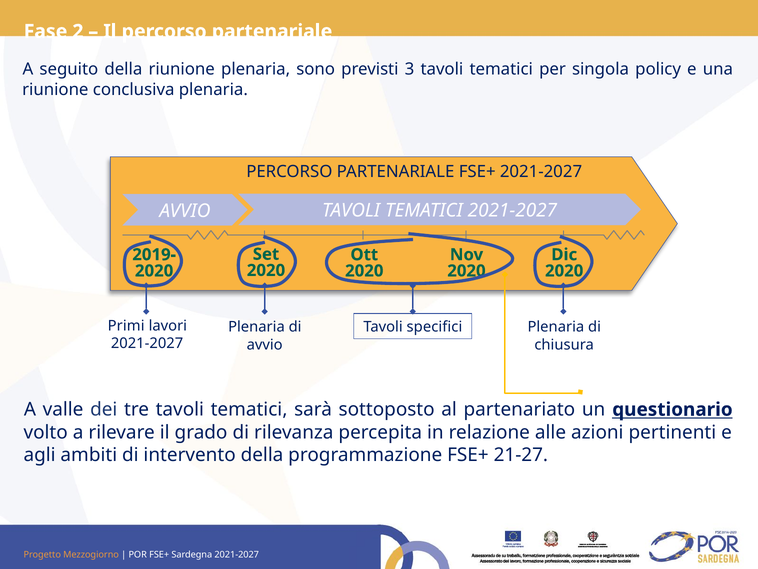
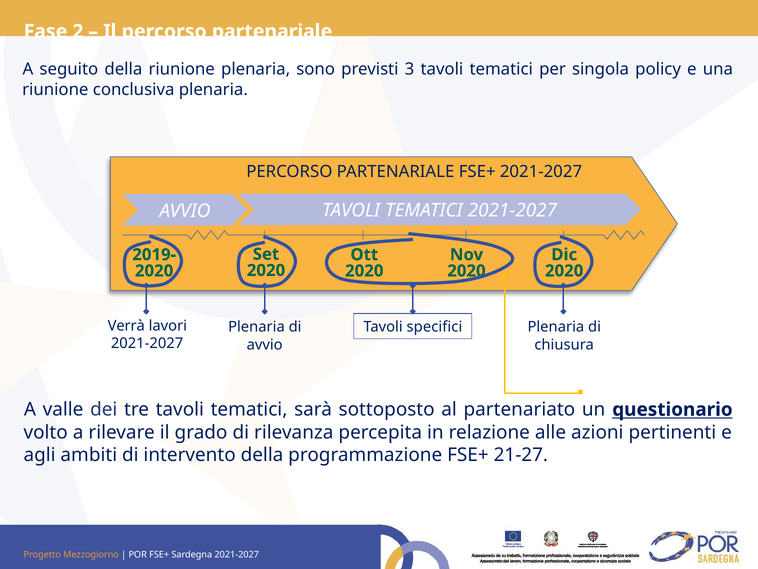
Primi: Primi -> Verrà
